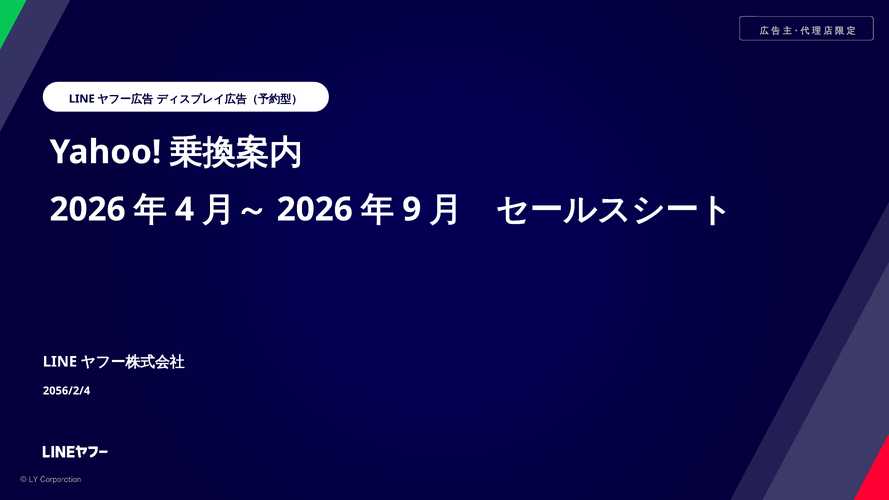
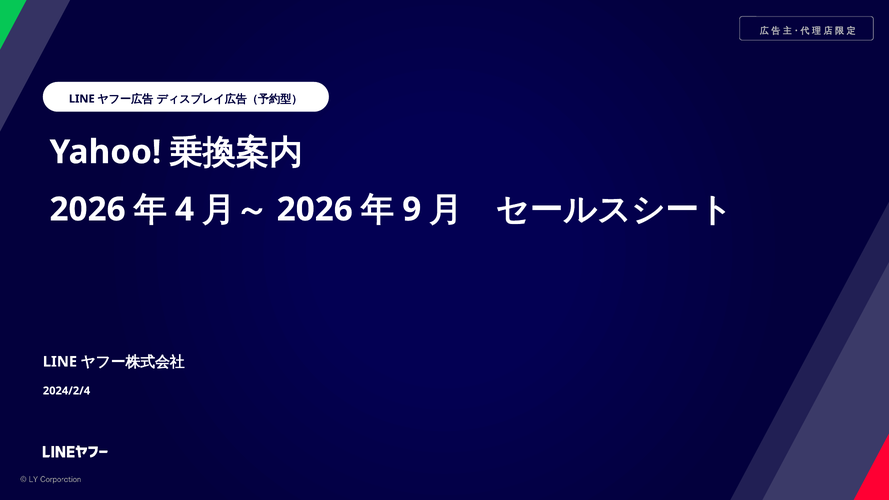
2056/2/4: 2056/2/4 -> 2024/2/4
